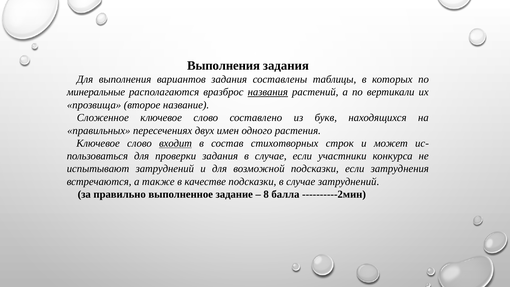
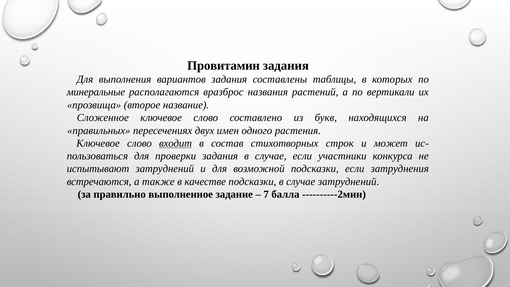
Выполнения at (224, 65): Выполнения -> Провитамин
названия underline: present -> none
8: 8 -> 7
